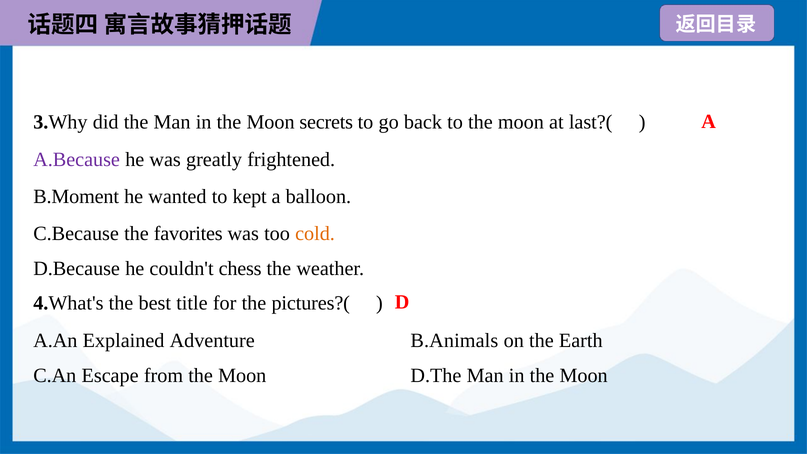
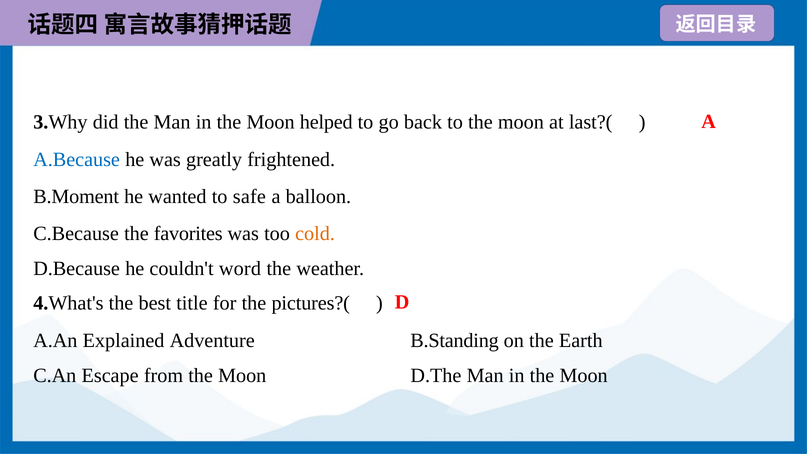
secrets: secrets -> helped
A.Because colour: purple -> blue
kept: kept -> safe
chess: chess -> word
B.Animals: B.Animals -> B.Standing
